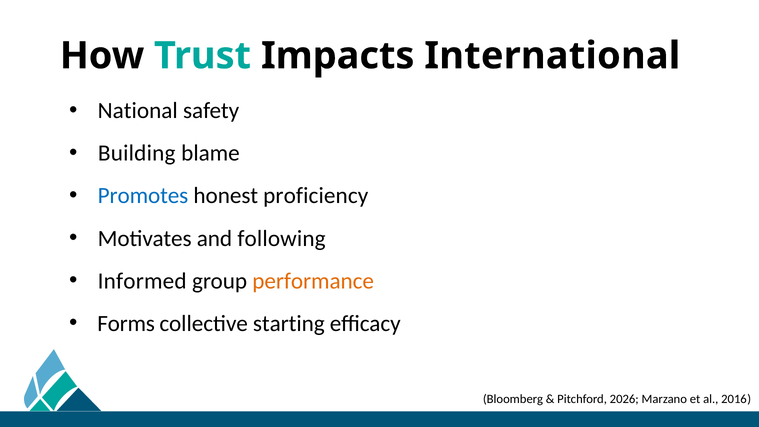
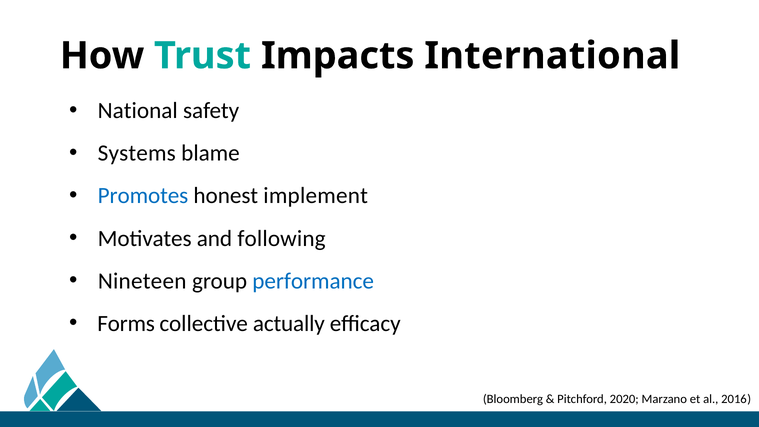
Building: Building -> Systems
proficiency: proficiency -> implement
Informed: Informed -> Nineteen
performance colour: orange -> blue
starting: starting -> actually
2026: 2026 -> 2020
